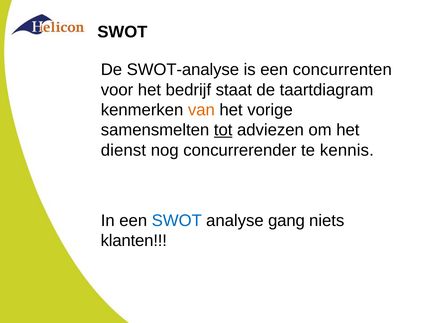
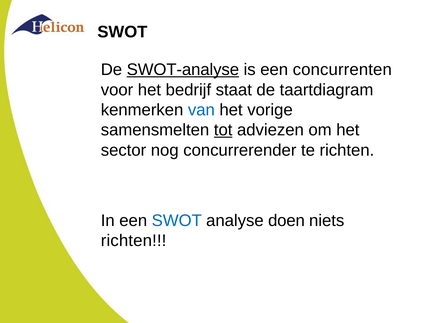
SWOT-analyse underline: none -> present
van colour: orange -> blue
dienst: dienst -> sector
te kennis: kennis -> richten
gang: gang -> doen
klanten at (134, 240): klanten -> richten
